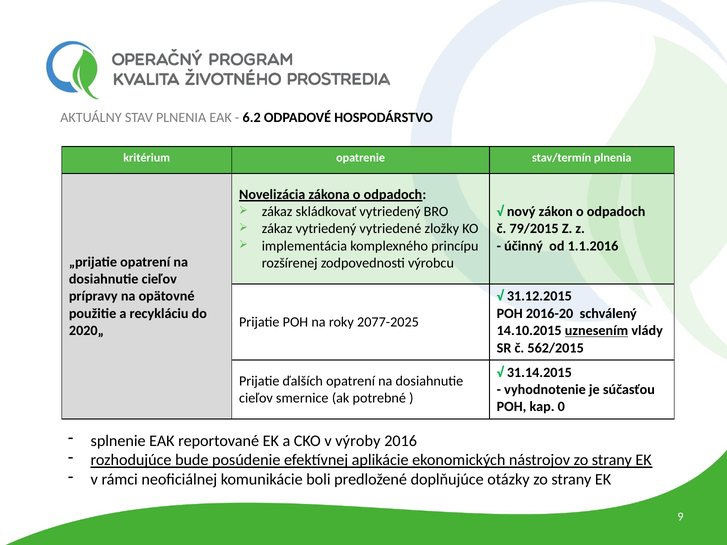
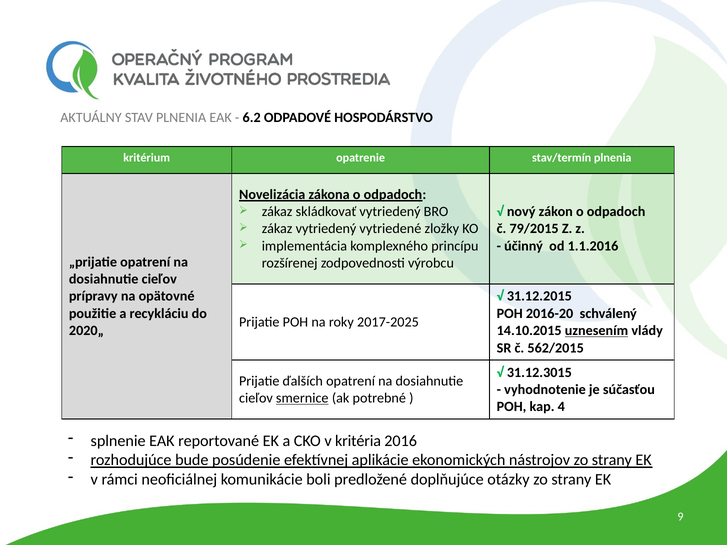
2077-2025: 2077-2025 -> 2017-2025
31.14.2015: 31.14.2015 -> 31.12.3015
smernice underline: none -> present
0: 0 -> 4
výroby: výroby -> kritéria
